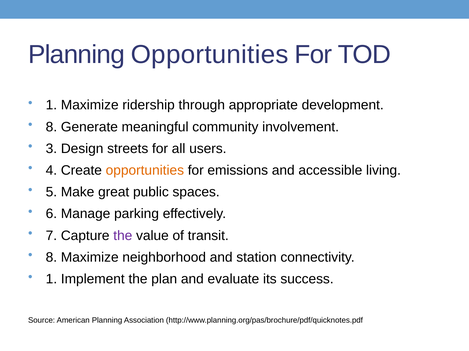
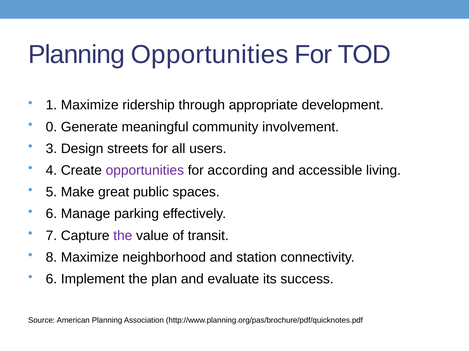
8 at (51, 127): 8 -> 0
opportunities at (145, 171) colour: orange -> purple
emissions: emissions -> according
1 at (51, 280): 1 -> 6
